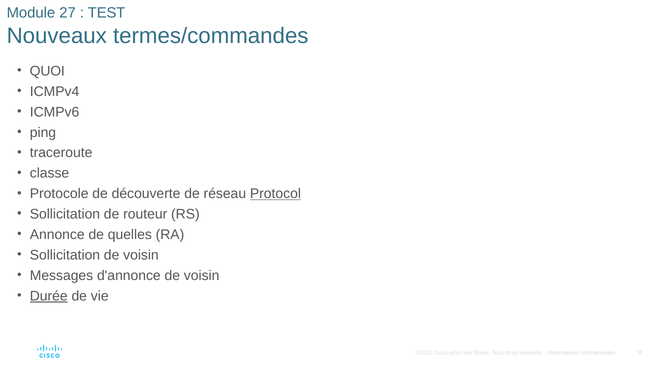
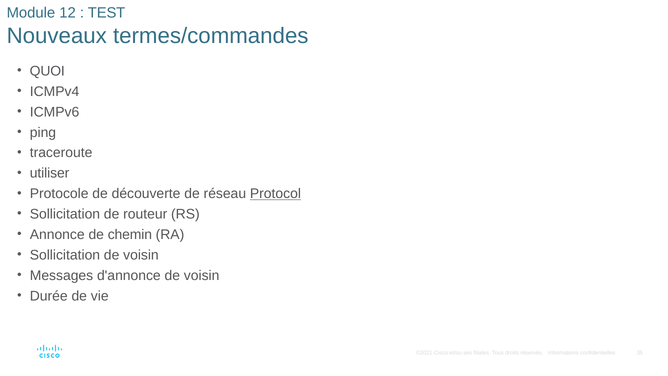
27: 27 -> 12
classe: classe -> utiliser
quelles: quelles -> chemin
Durée underline: present -> none
